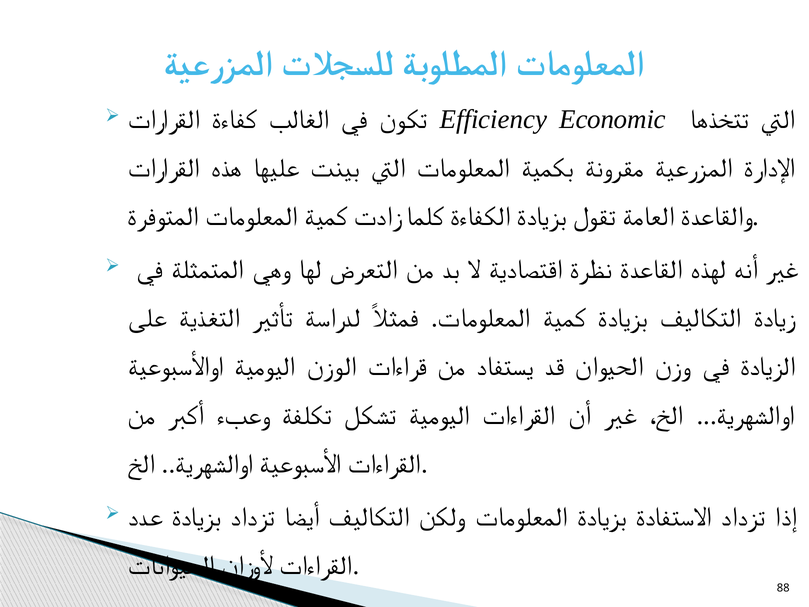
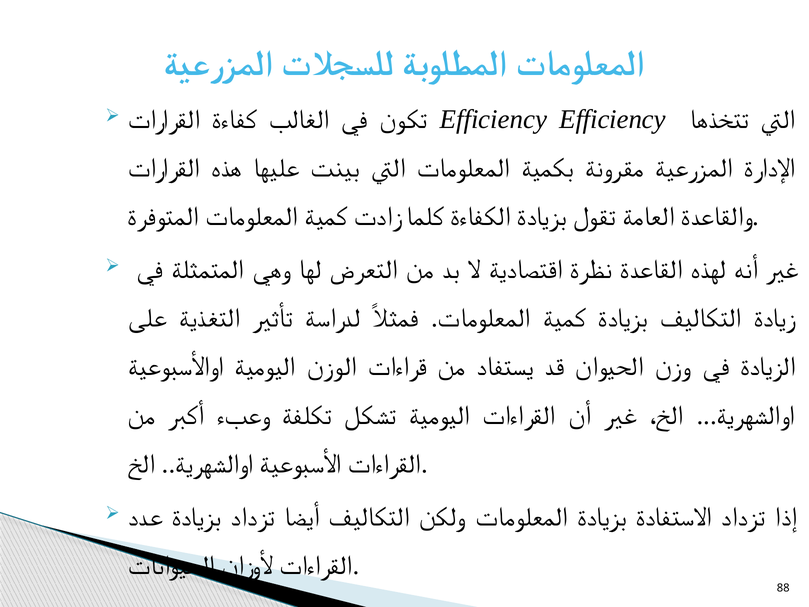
Efficiency Economic: Economic -> Efficiency
